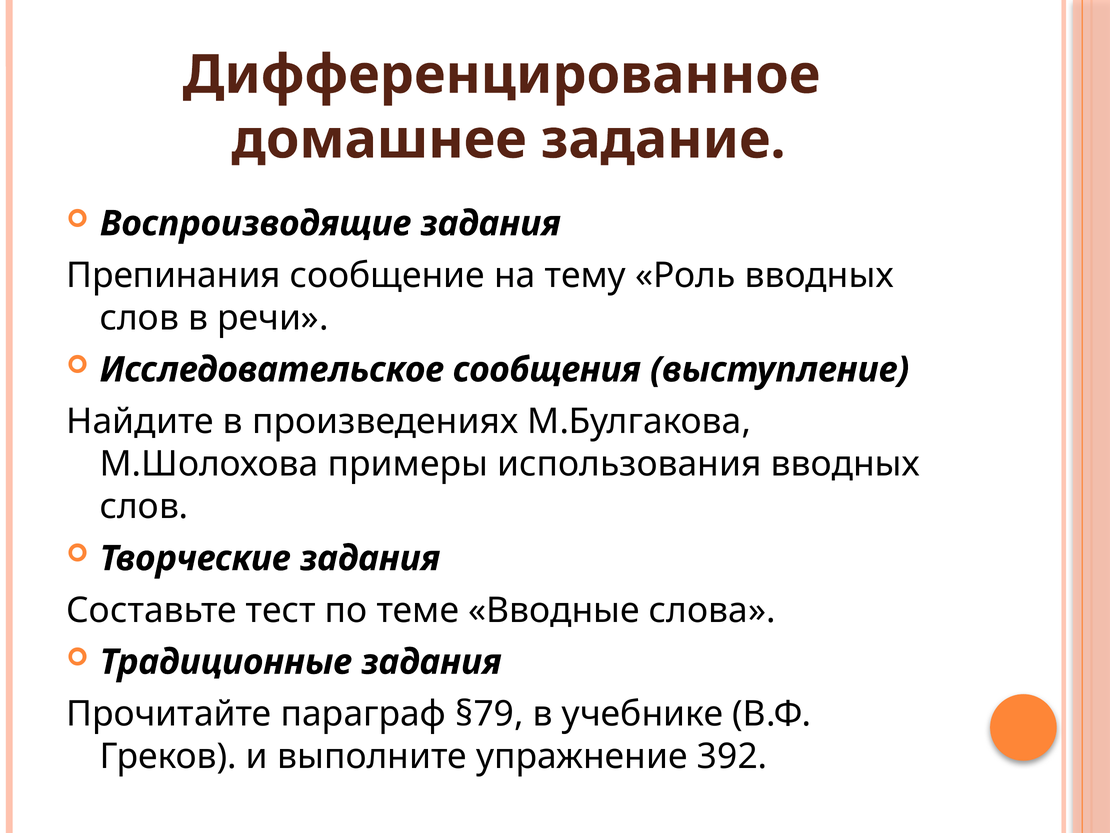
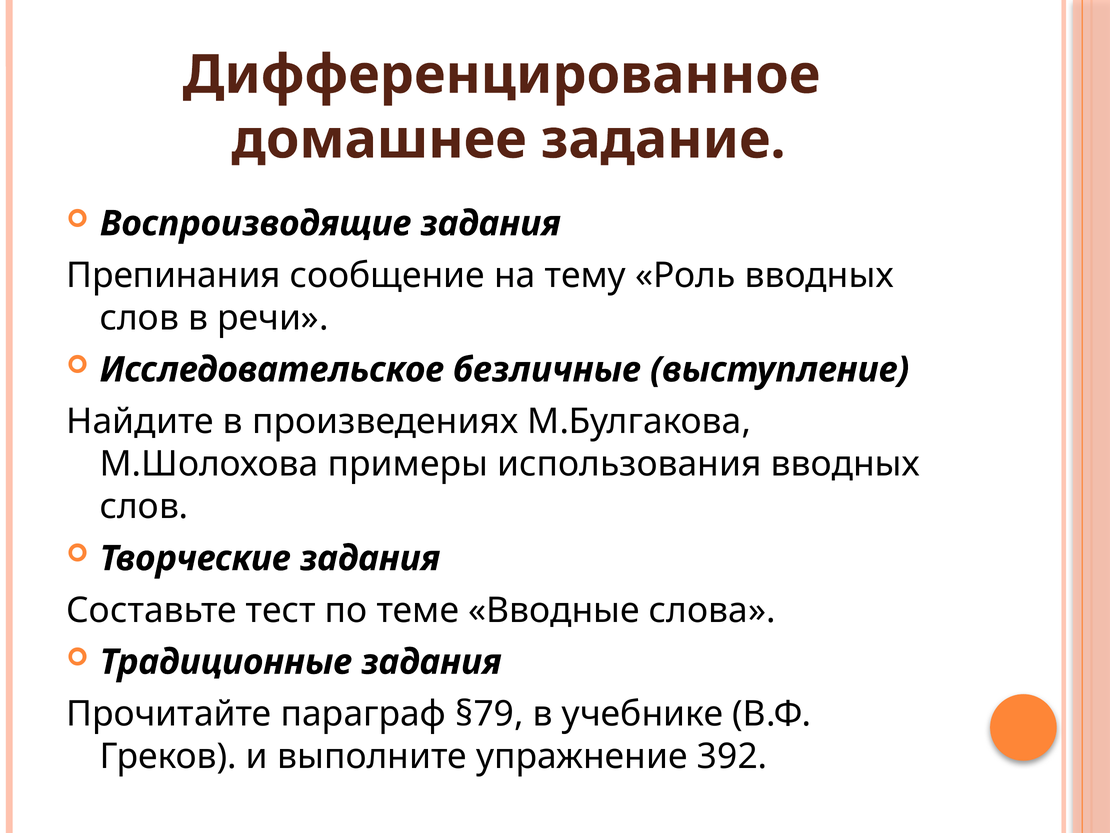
сообщения: сообщения -> безличные
